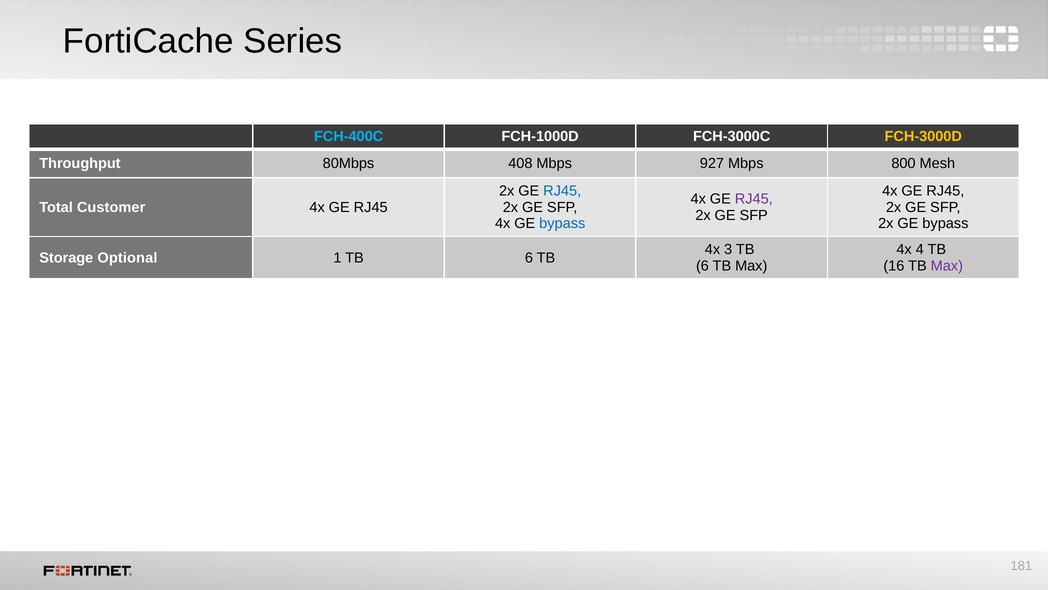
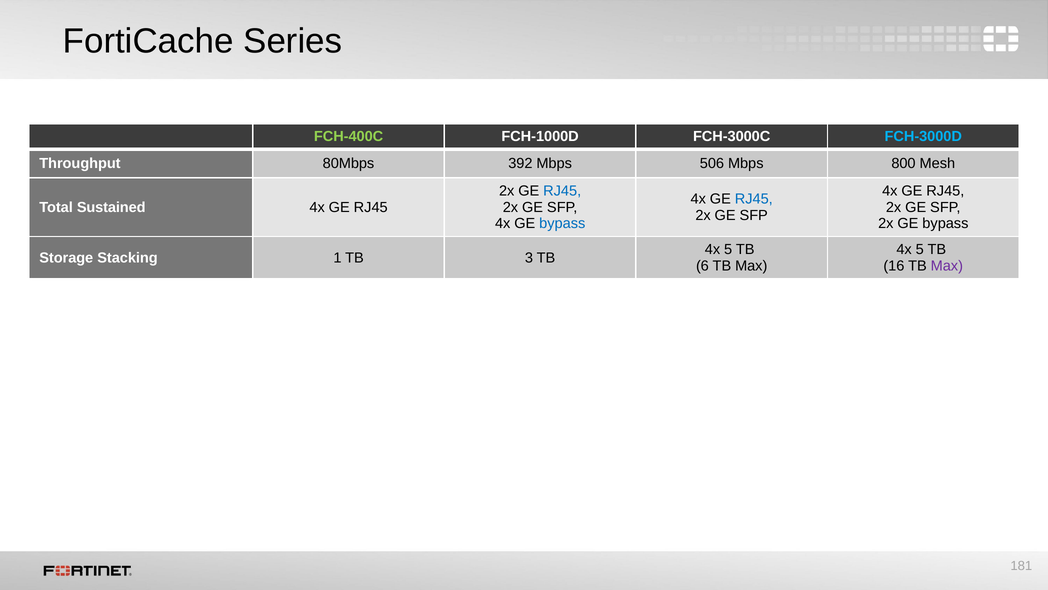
FCH-400C colour: light blue -> light green
FCH-3000D colour: yellow -> light blue
408: 408 -> 392
927: 927 -> 506
RJ45 at (754, 199) colour: purple -> blue
Customer: Customer -> Sustained
3 at (728, 249): 3 -> 5
4 at (920, 249): 4 -> 5
Optional: Optional -> Stacking
1 TB 6: 6 -> 3
